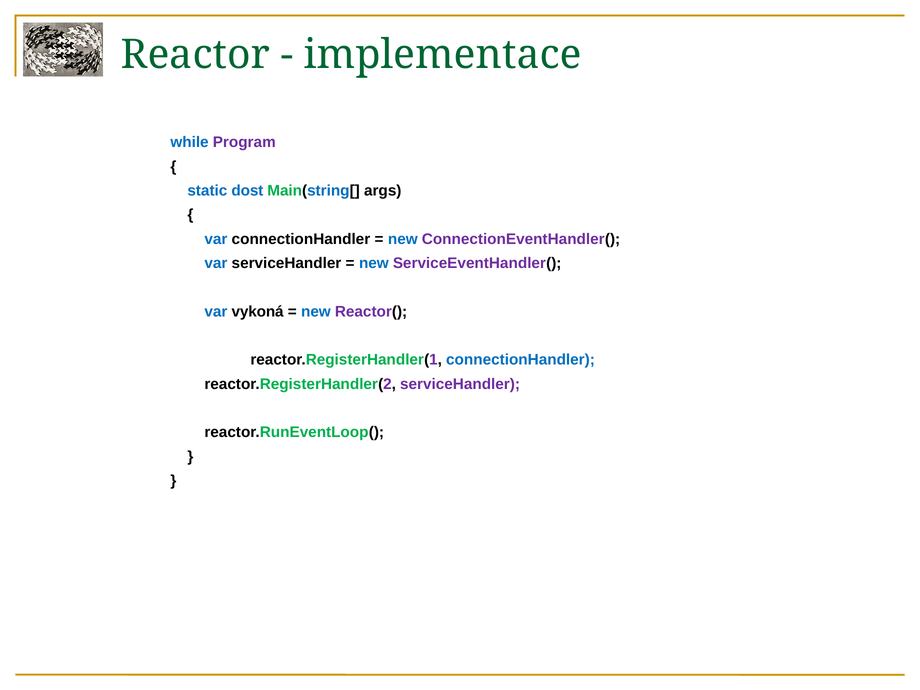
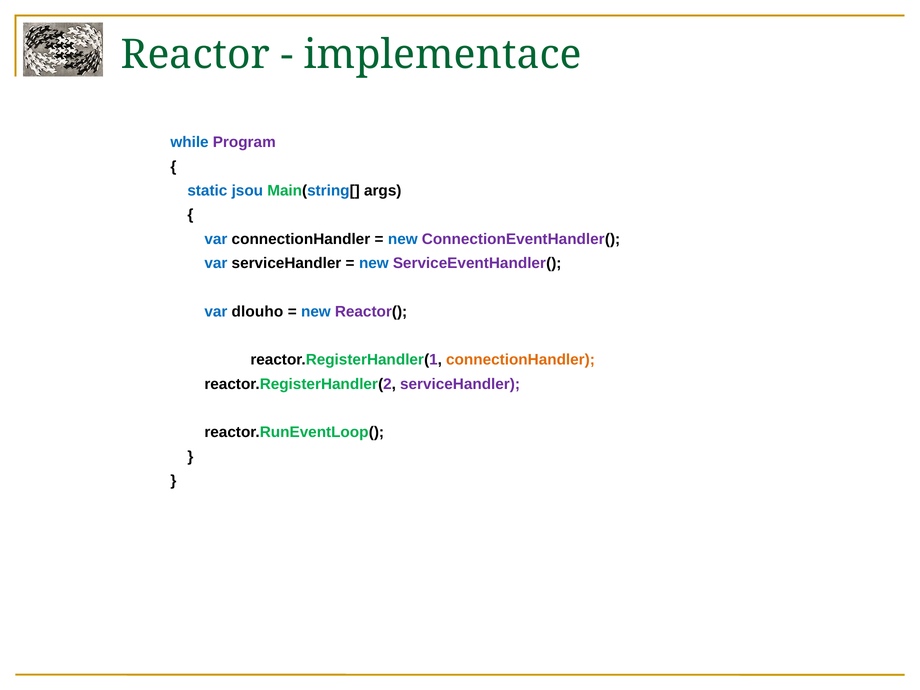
dost: dost -> jsou
vykoná: vykoná -> dlouho
connectionHandler at (521, 360) colour: blue -> orange
